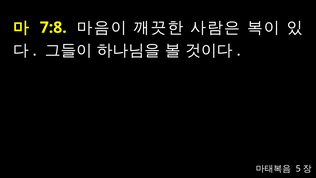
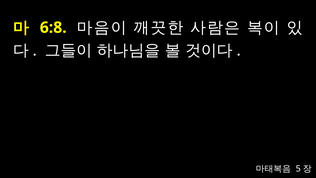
7:8: 7:8 -> 6:8
